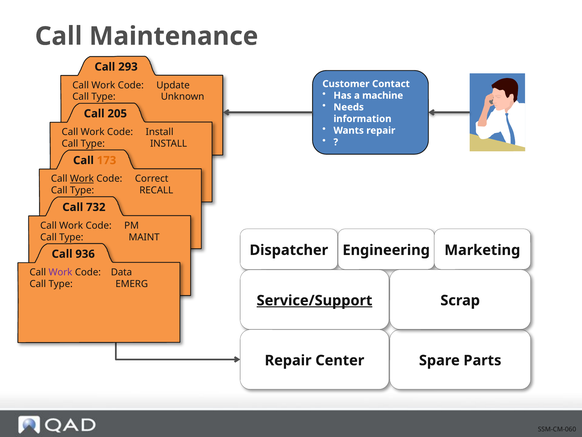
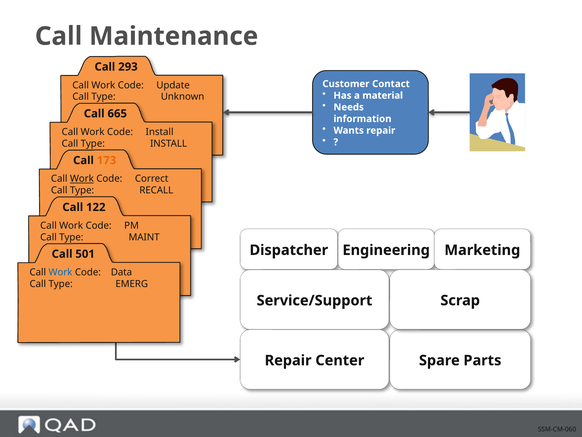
machine: machine -> material
205: 205 -> 665
732: 732 -> 122
936: 936 -> 501
Work at (60, 272) colour: purple -> blue
Service/Support underline: present -> none
